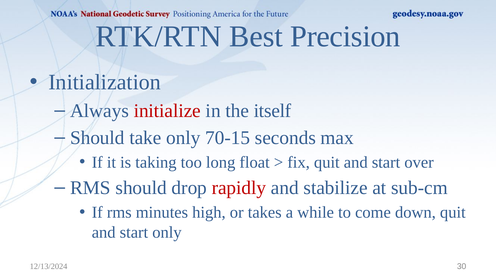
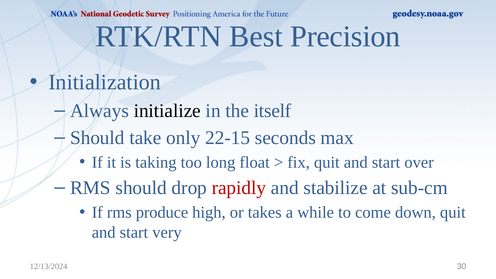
initialize colour: red -> black
70-15: 70-15 -> 22-15
minutes: minutes -> produce
start only: only -> very
